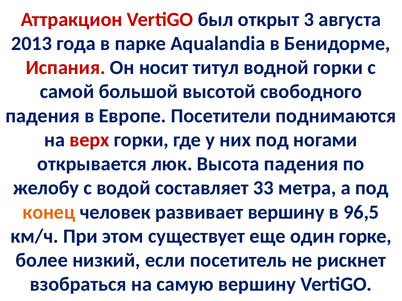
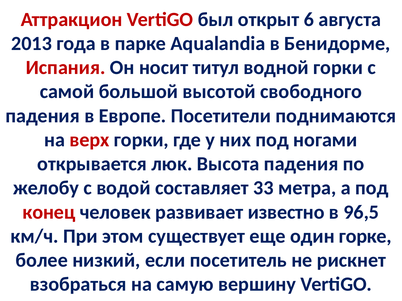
3: 3 -> 6
конец colour: orange -> red
развивает вершину: вершину -> известно
